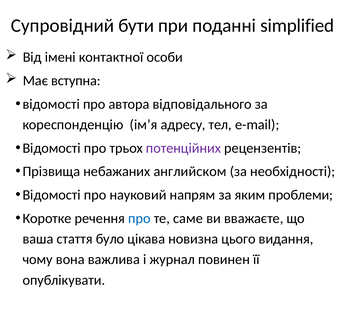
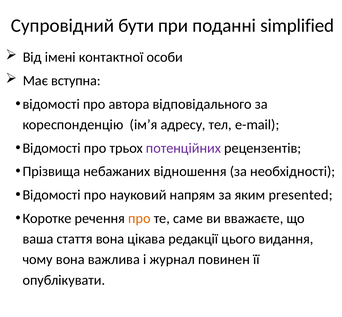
английском: английском -> відношення
проблеми: проблеми -> presented
про at (139, 218) colour: blue -> orange
стаття було: було -> вона
новизна: новизна -> редакції
